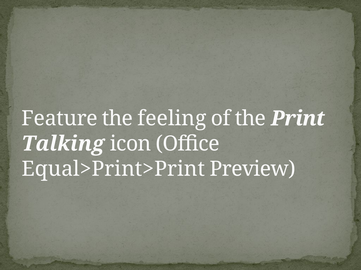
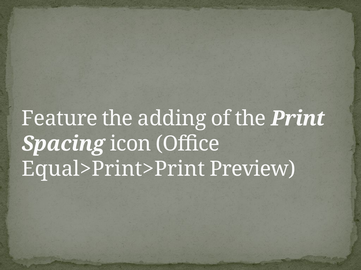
feeling: feeling -> adding
Talking: Talking -> Spacing
